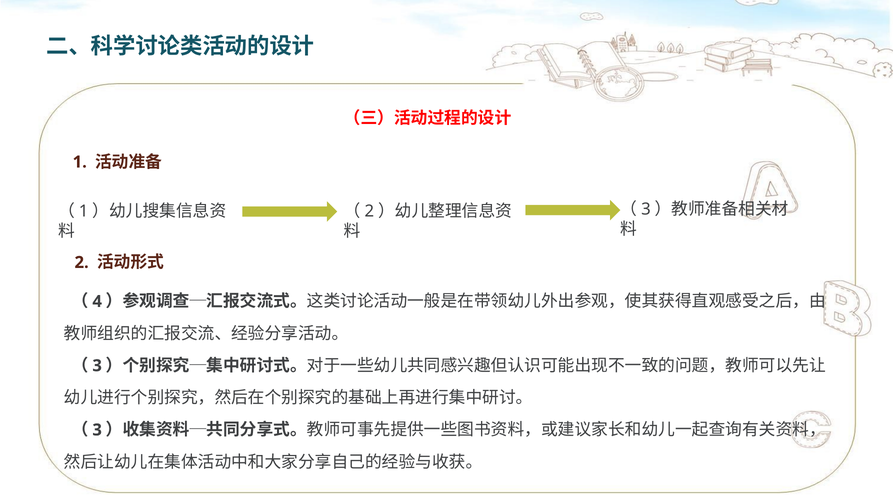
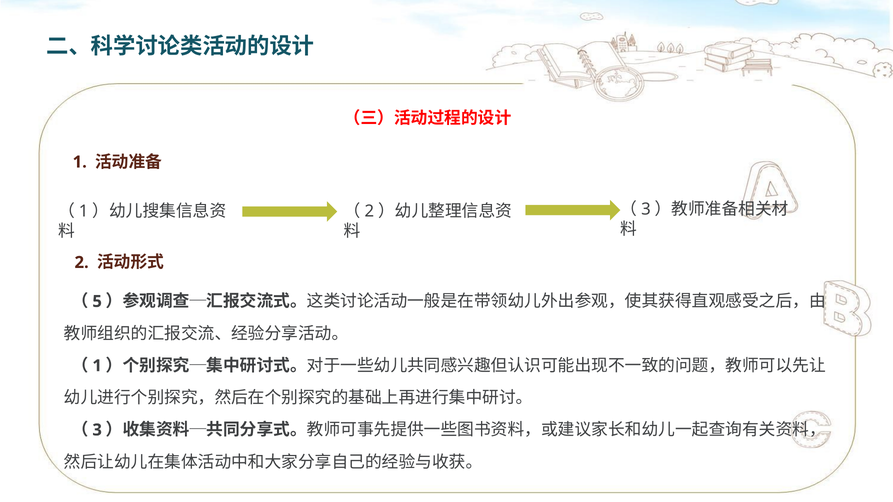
4: 4 -> 5
3 at (97, 366): 3 -> 1
